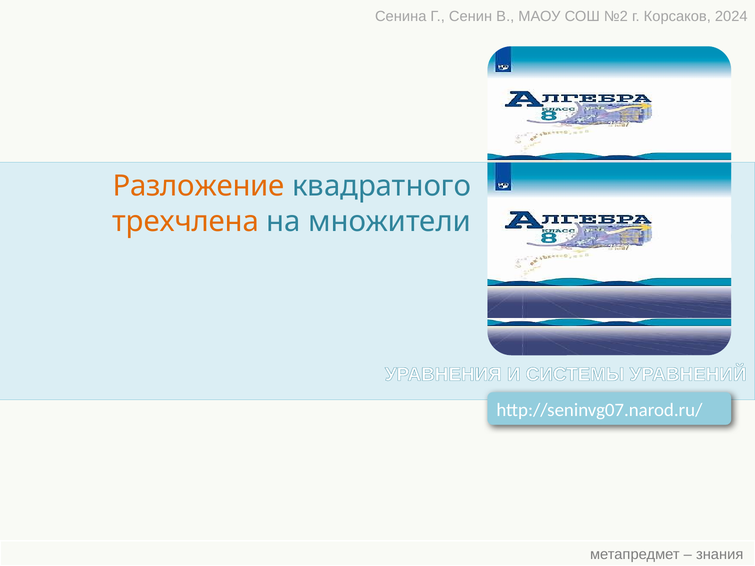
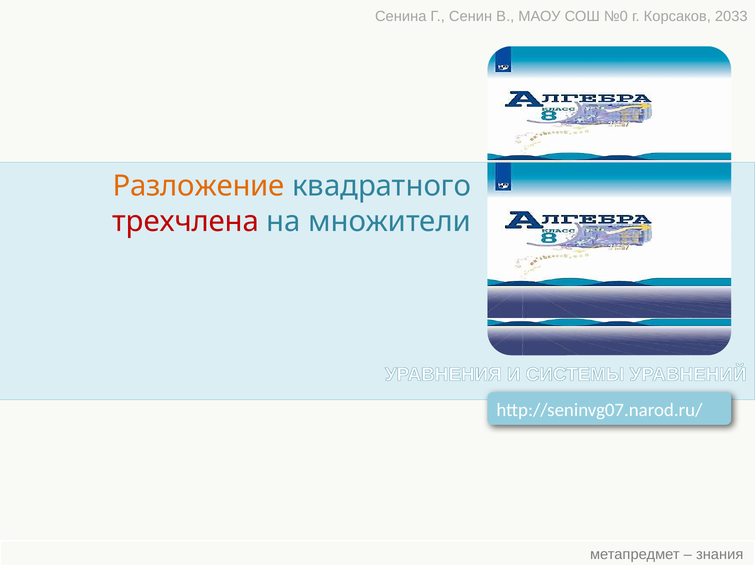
№2: №2 -> №0
2024: 2024 -> 2033
трехчлена colour: orange -> red
